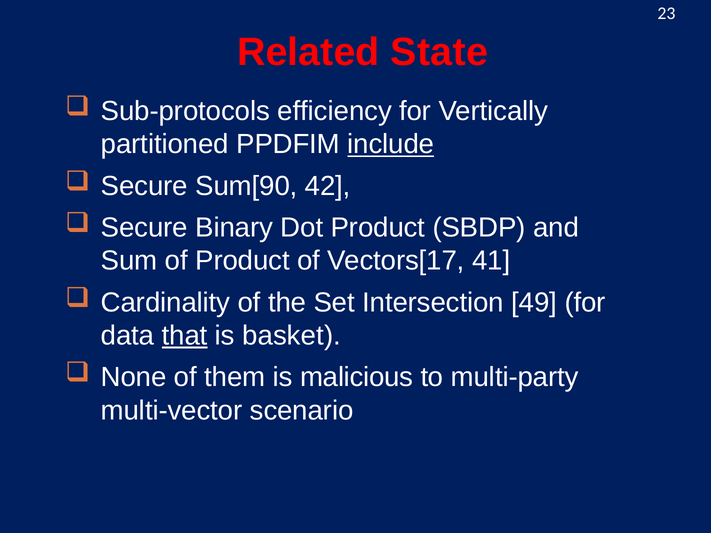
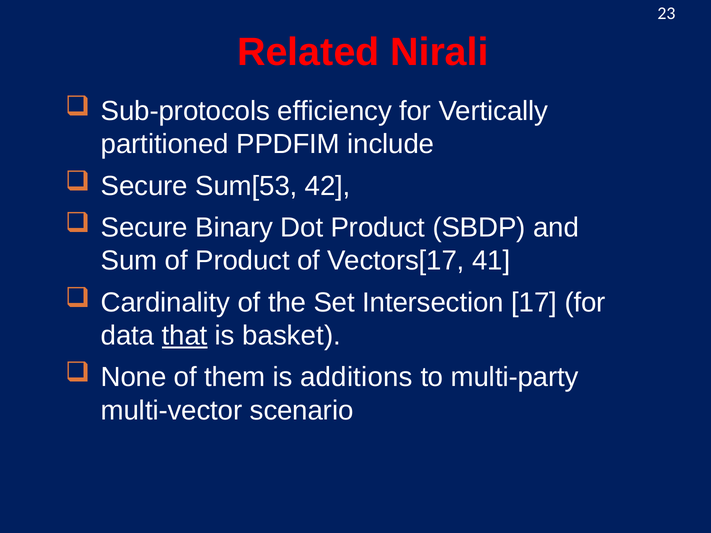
State: State -> Nirali
include underline: present -> none
Sum[90: Sum[90 -> Sum[53
49: 49 -> 17
malicious: malicious -> additions
